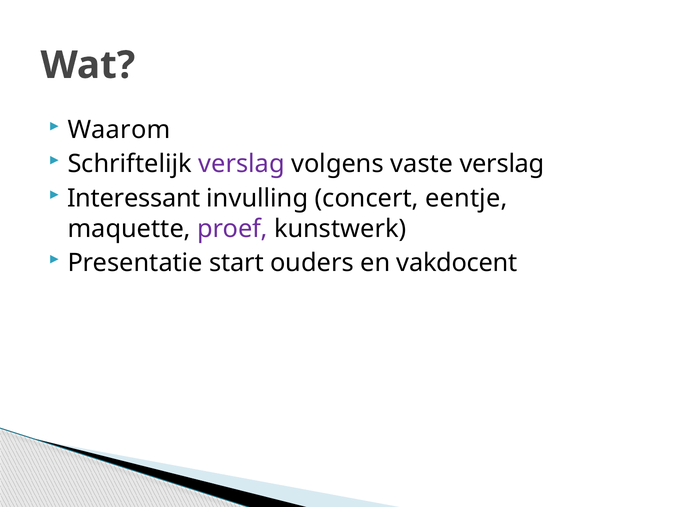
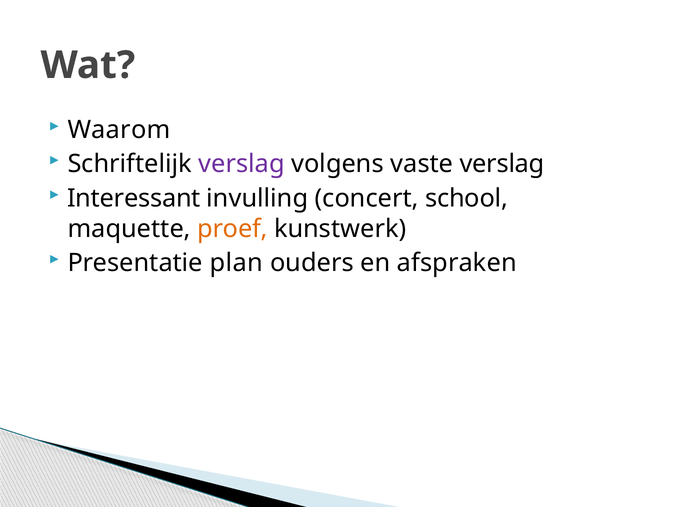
eentje: eentje -> school
proef colour: purple -> orange
start: start -> plan
vakdocent: vakdocent -> afspraken
